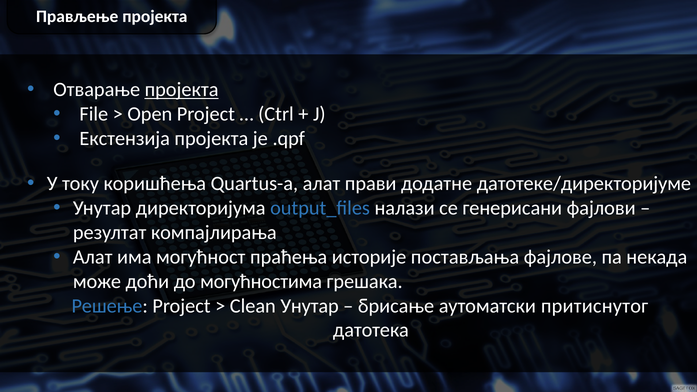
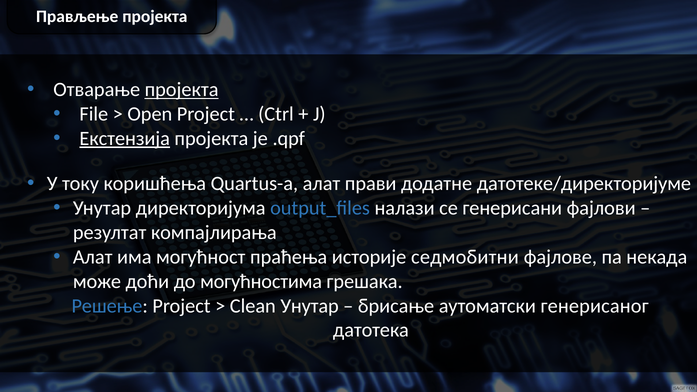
Екстензија underline: none -> present
постављања: постављања -> седмобитни
притиснутог: притиснутог -> генерисаног
